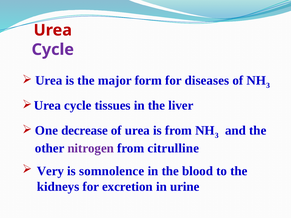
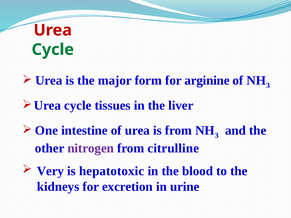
Cycle at (53, 50) colour: purple -> green
diseases: diseases -> arginine
decrease: decrease -> intestine
somnolence: somnolence -> hepatotoxic
